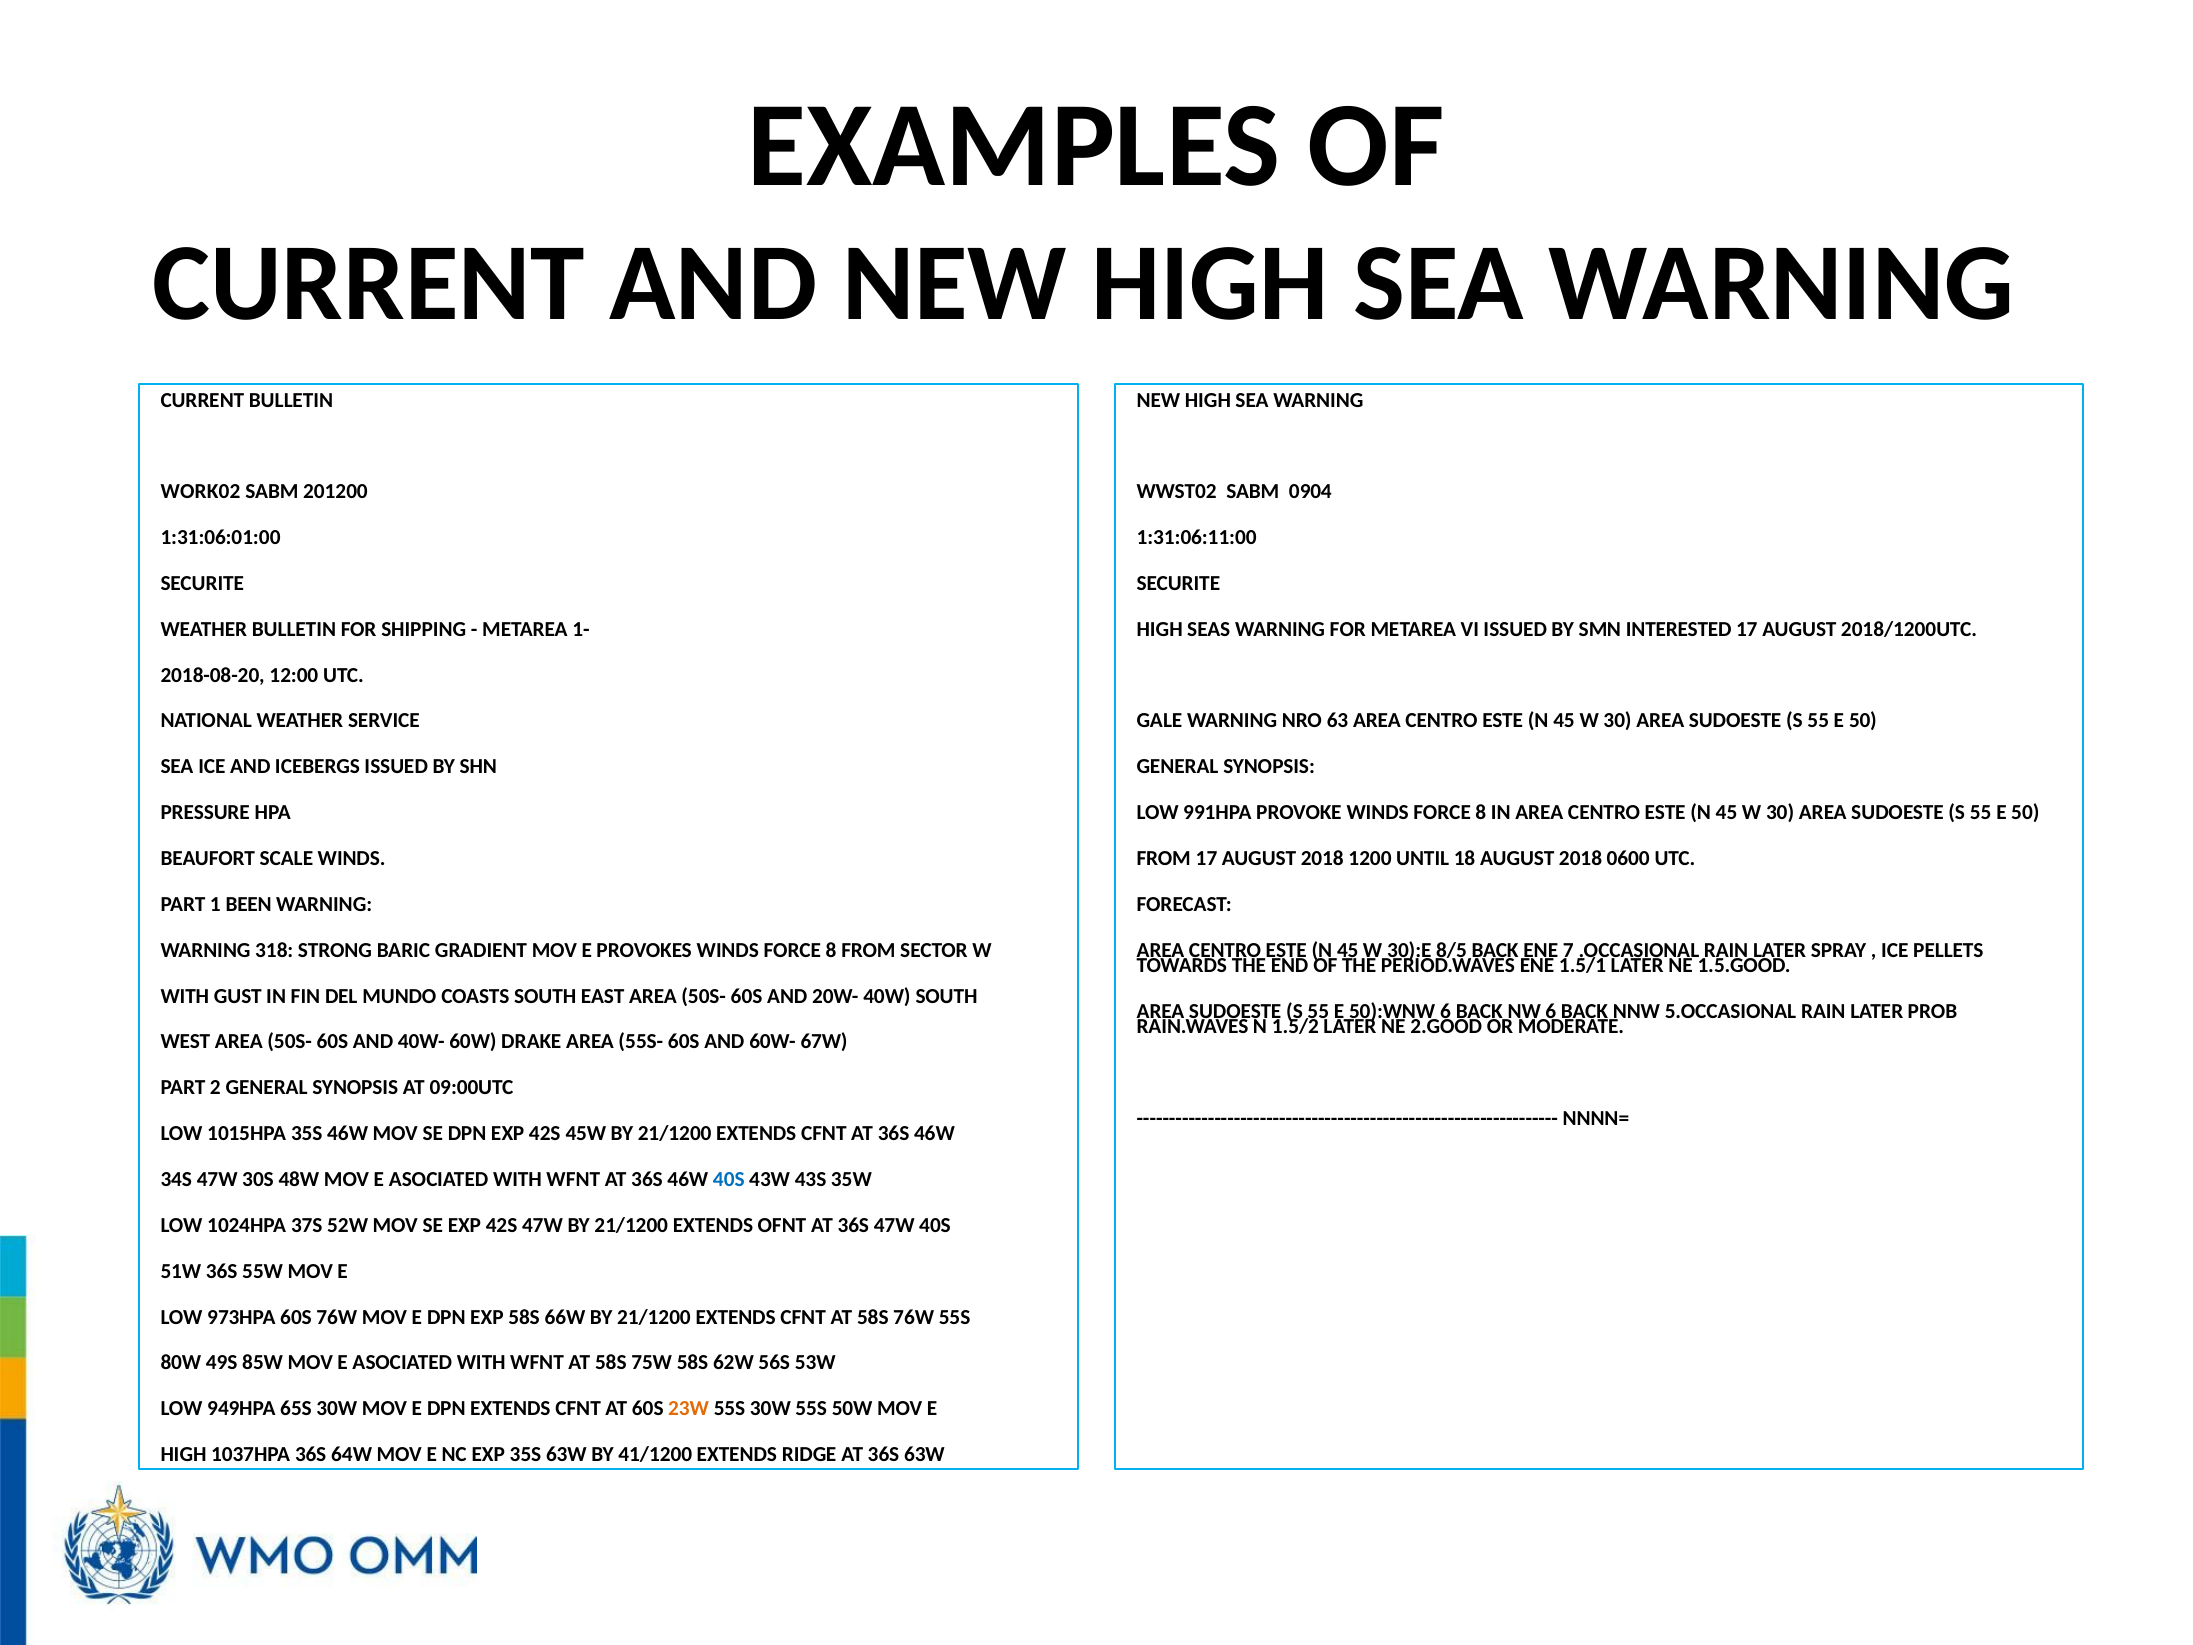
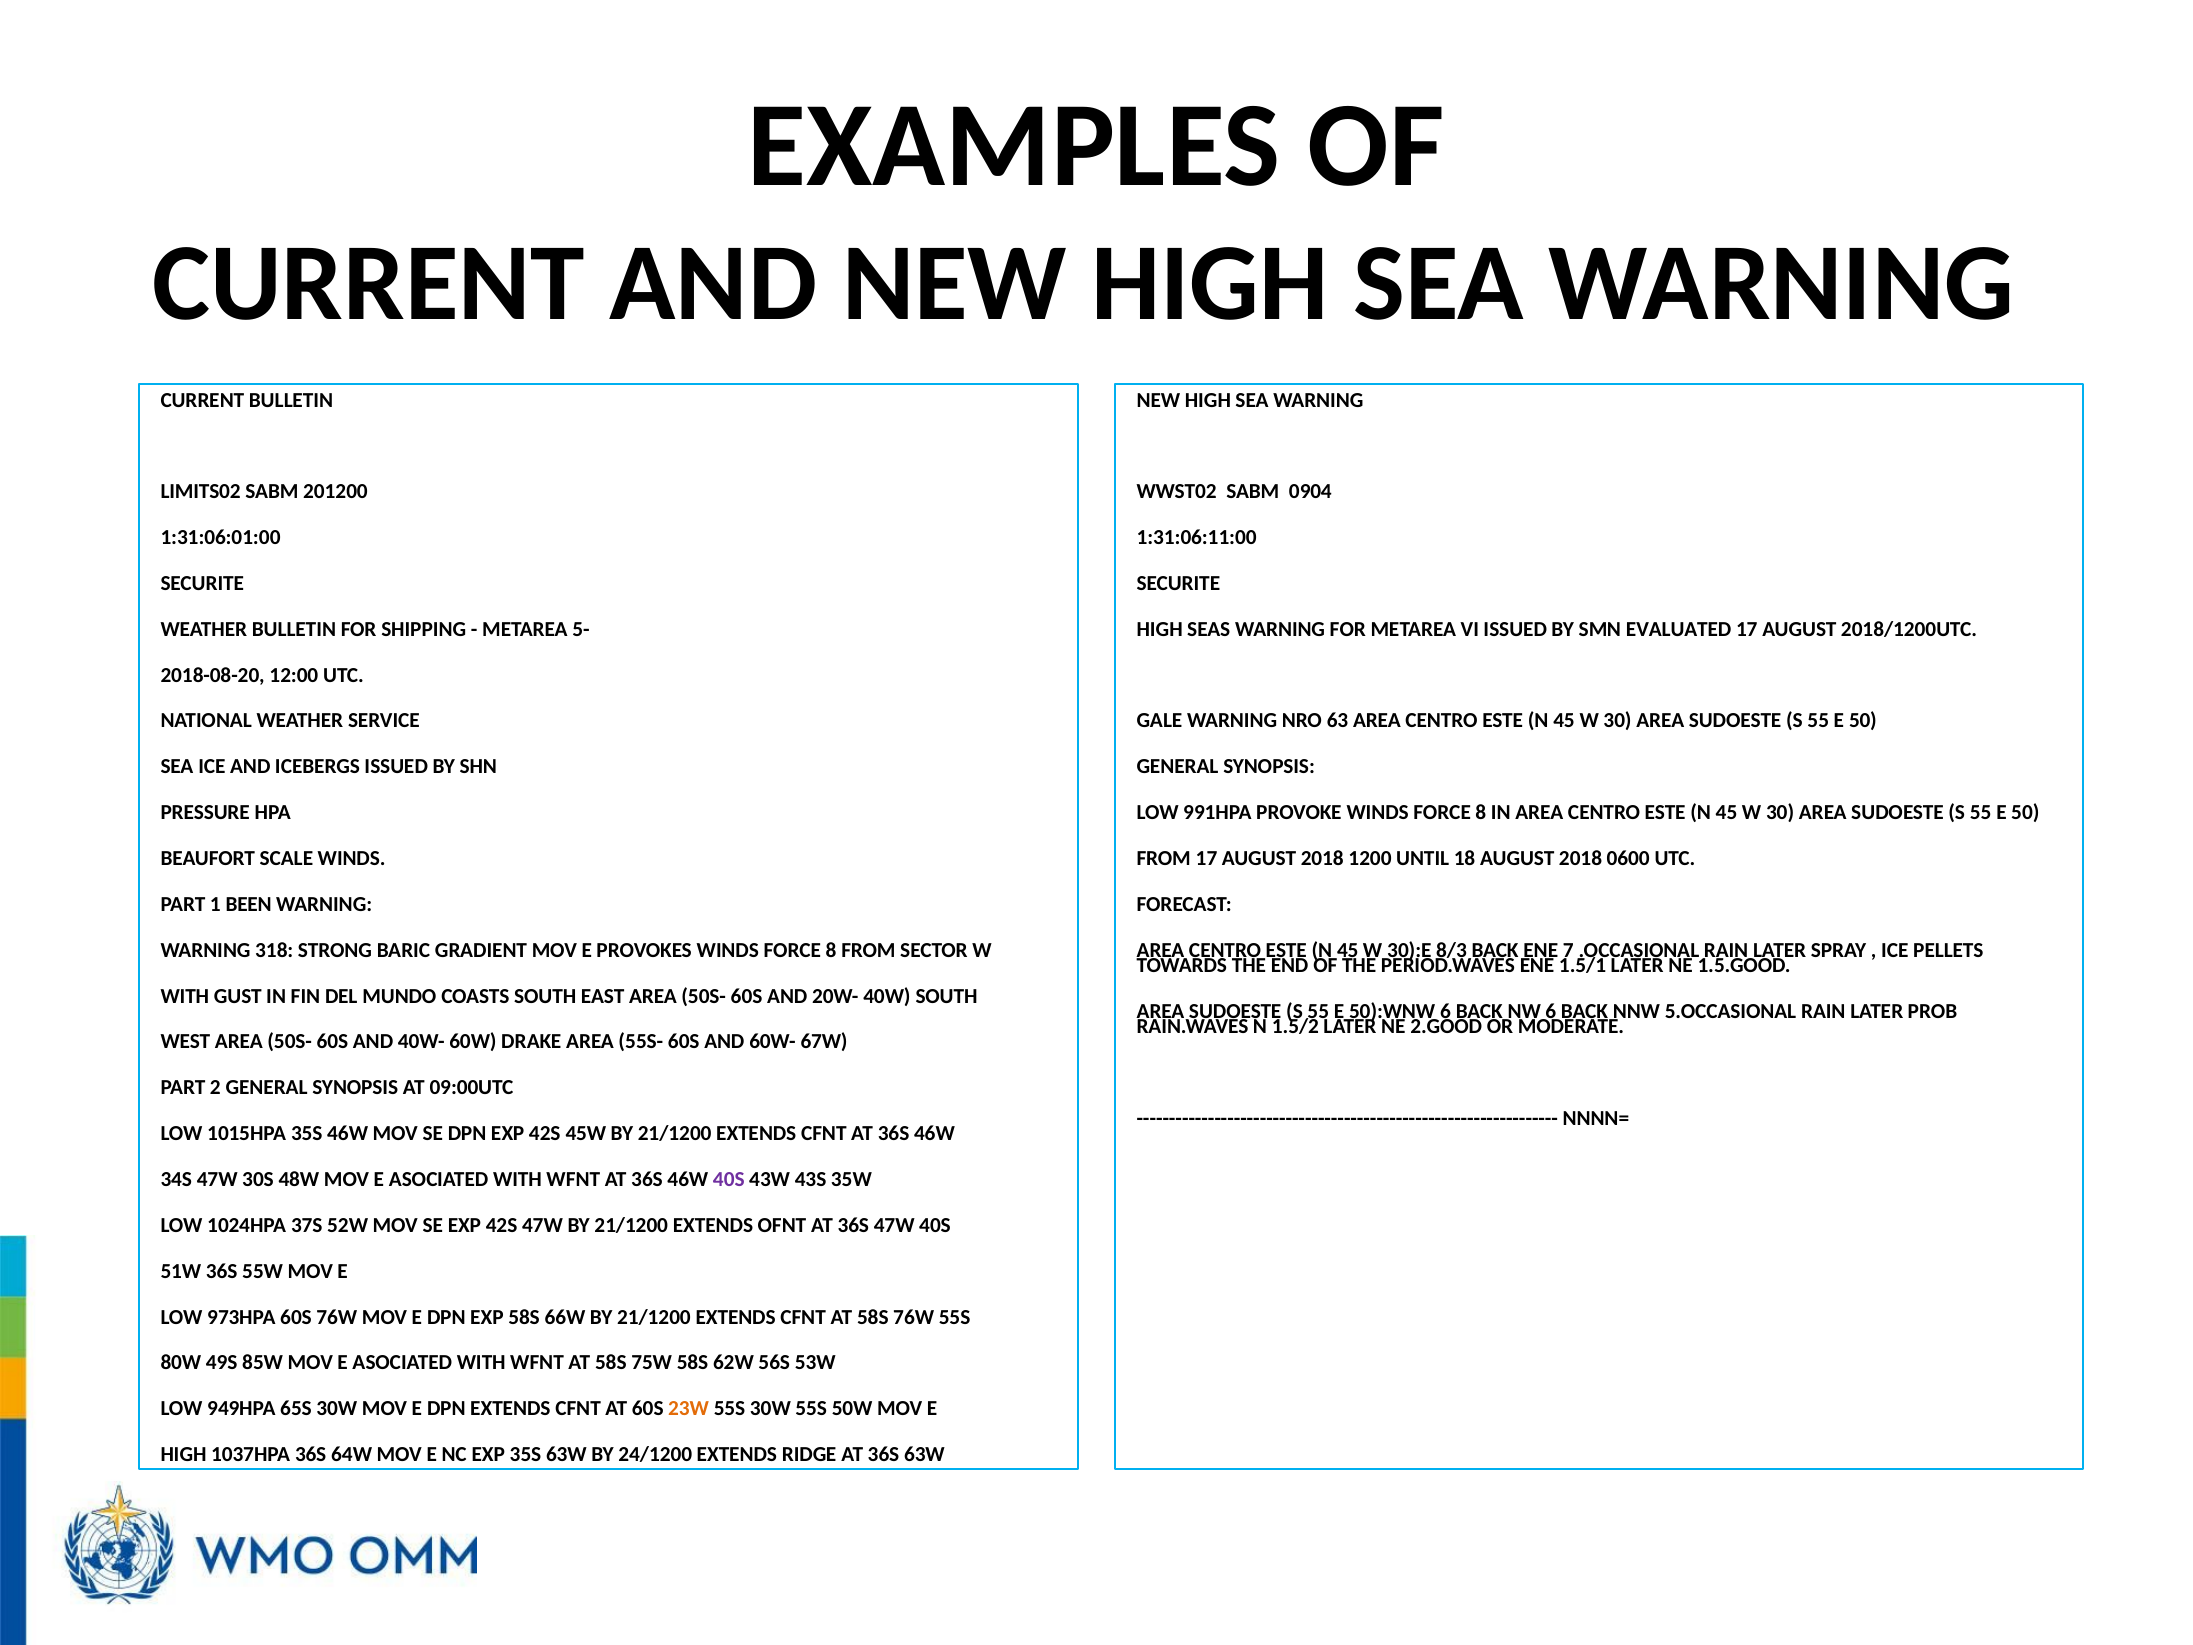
WORK02: WORK02 -> LIMITS02
1-: 1- -> 5-
INTERESTED: INTERESTED -> EVALUATED
8/5: 8/5 -> 8/3
40S at (729, 1179) colour: blue -> purple
41/1200: 41/1200 -> 24/1200
